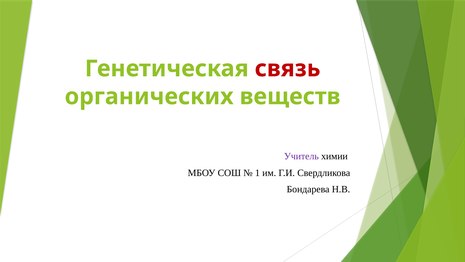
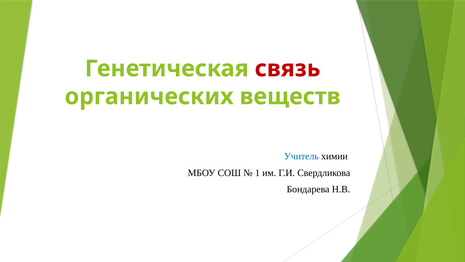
Учитель colour: purple -> blue
